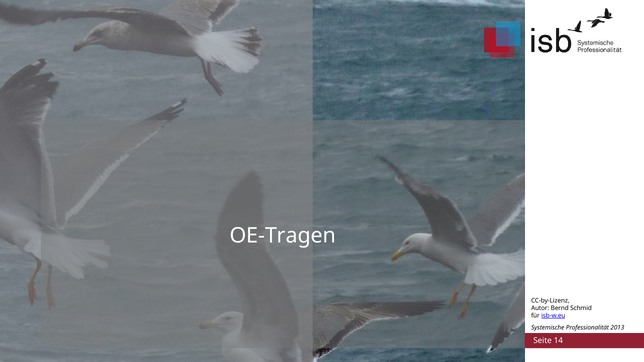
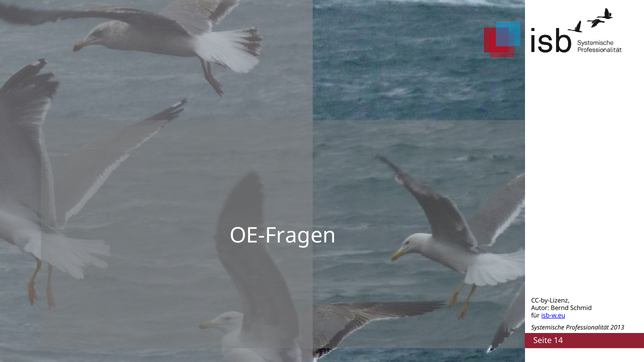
OE-Tragen: OE-Tragen -> OE-Fragen
